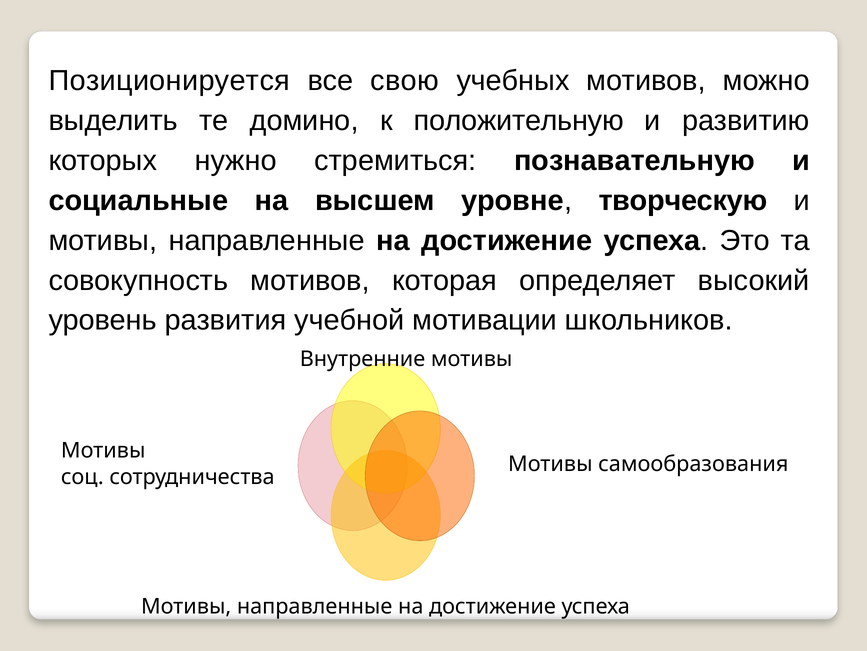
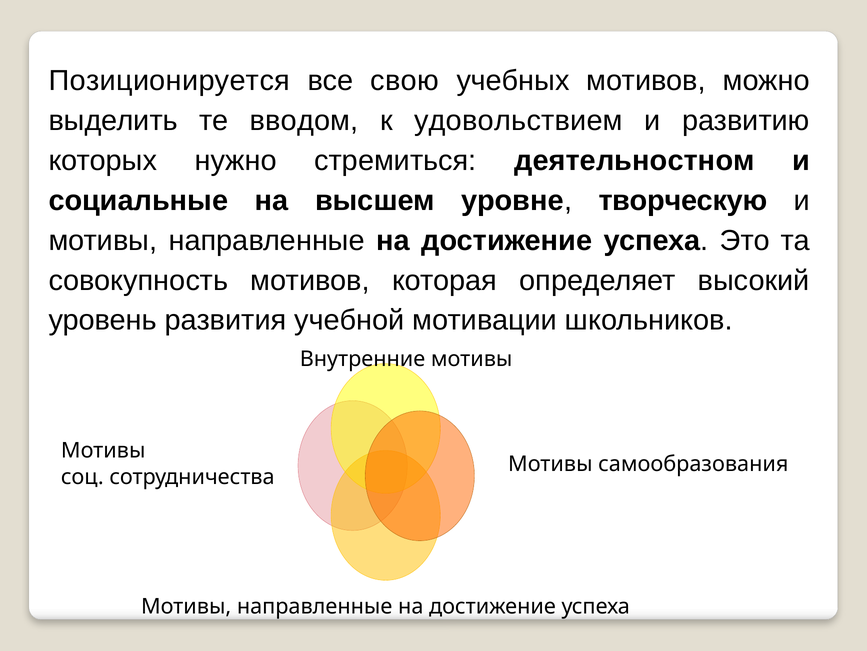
домино: домино -> вводом
положительную: положительную -> удовольствием
познавательную: познавательную -> деятельностном
